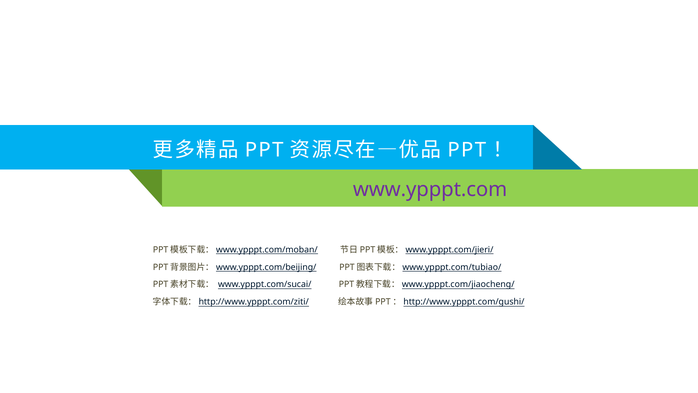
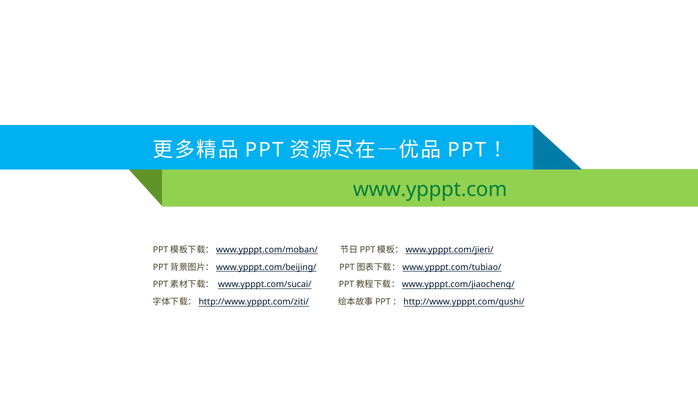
www.ypppt.com colour: purple -> green
